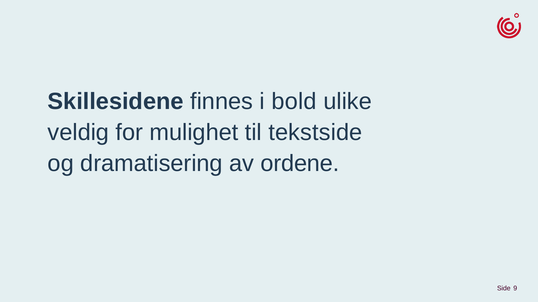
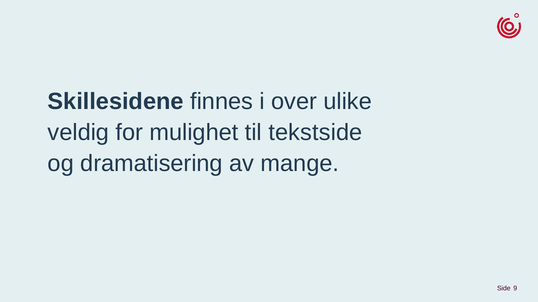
bold: bold -> over
ordene: ordene -> mange
